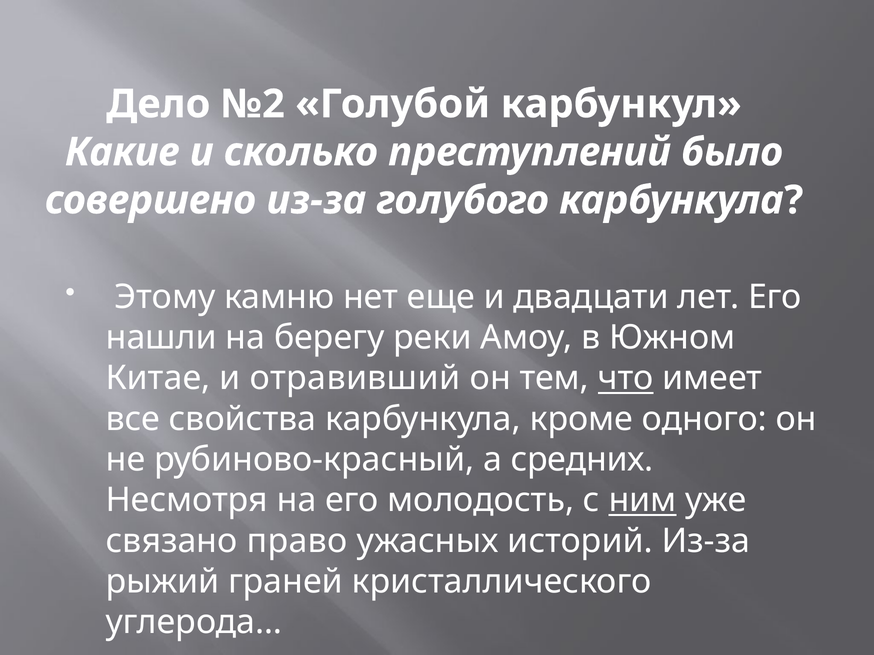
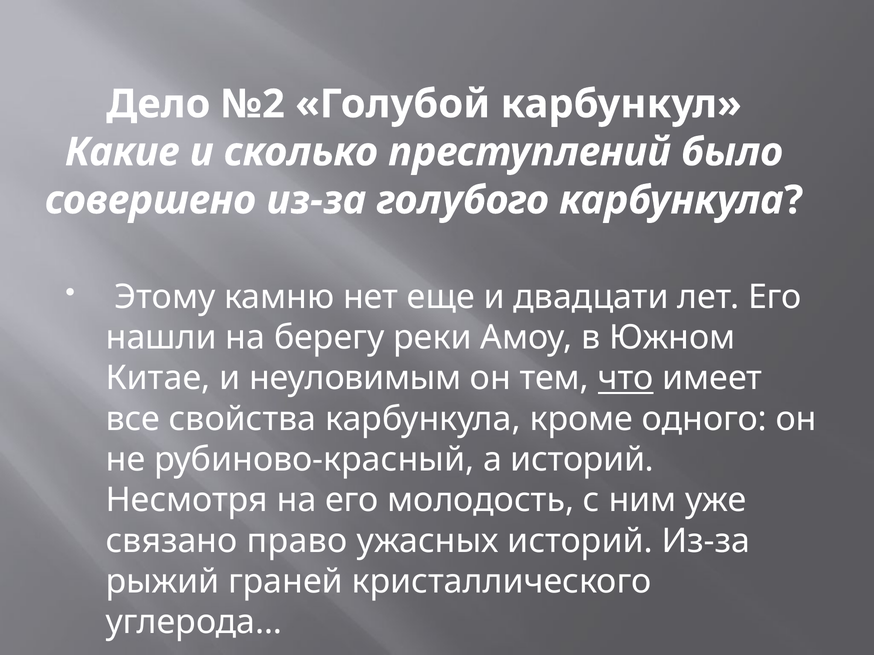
отравивший: отравивший -> неуловимым
а средних: средних -> историй
ним underline: present -> none
